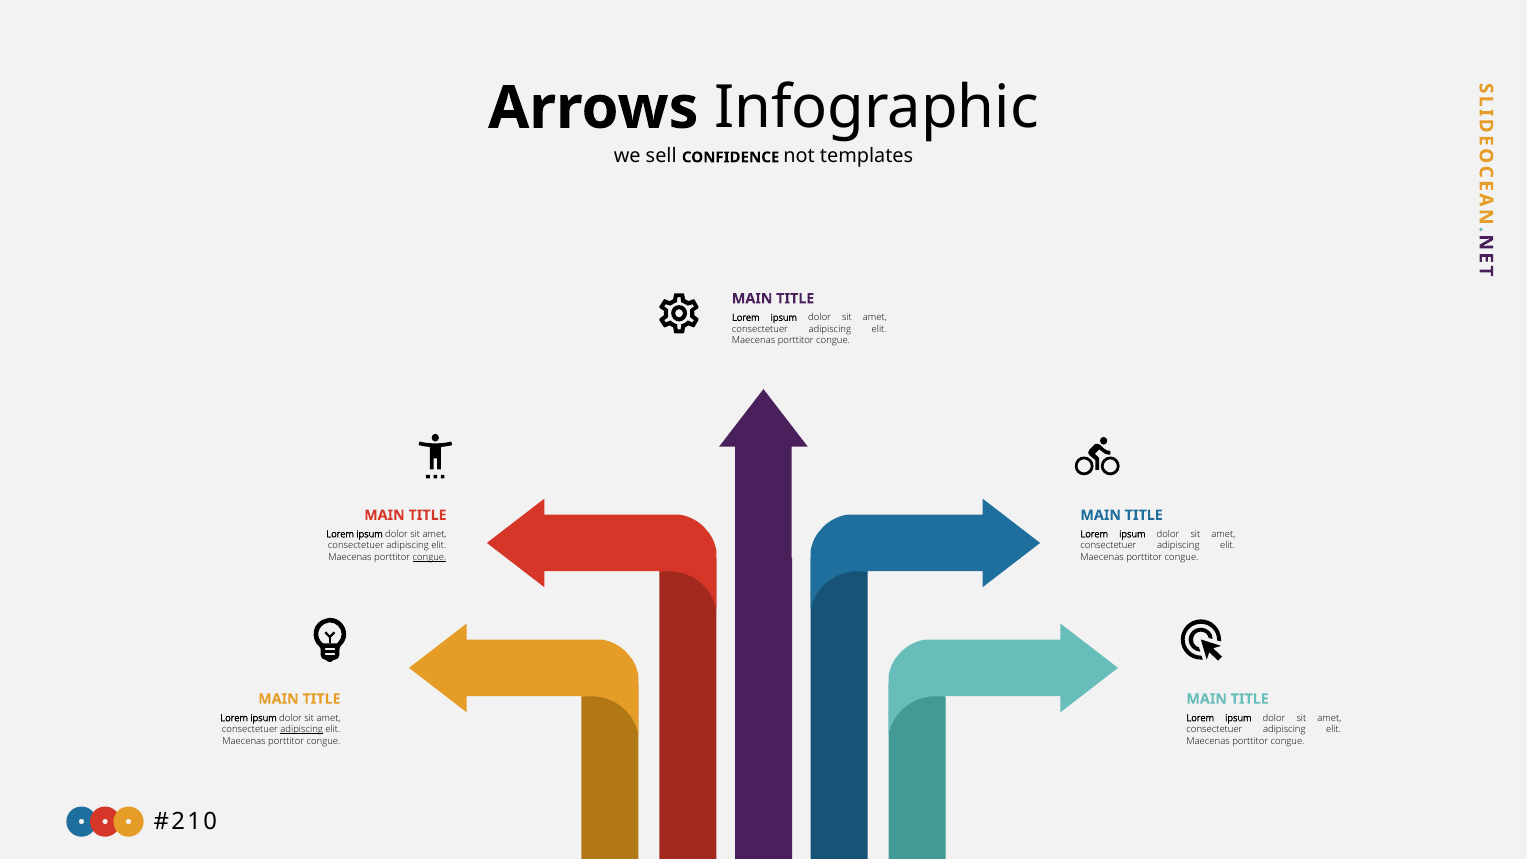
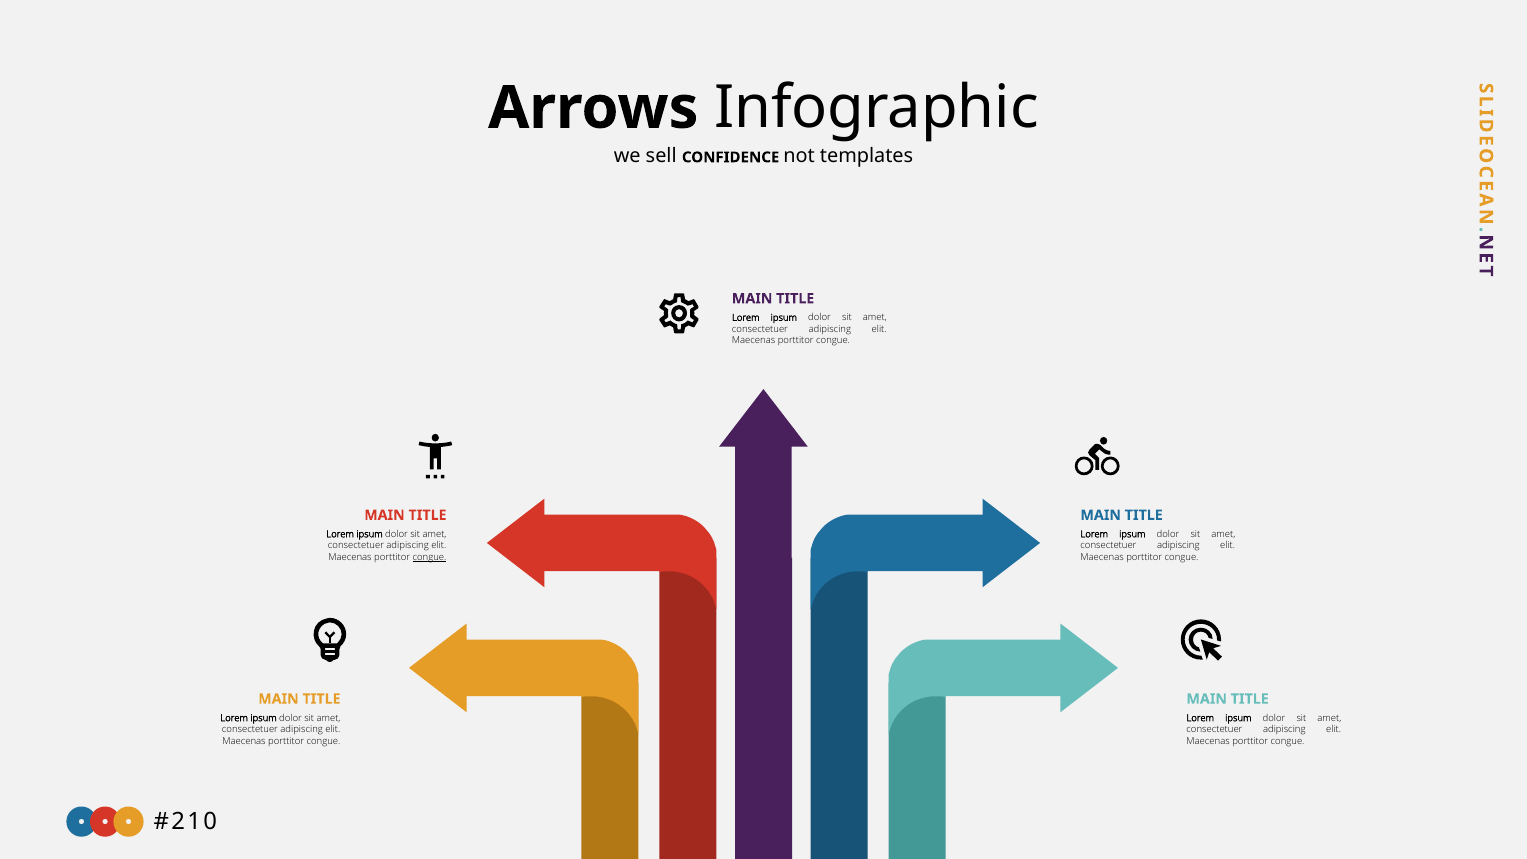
adipiscing at (302, 729) underline: present -> none
